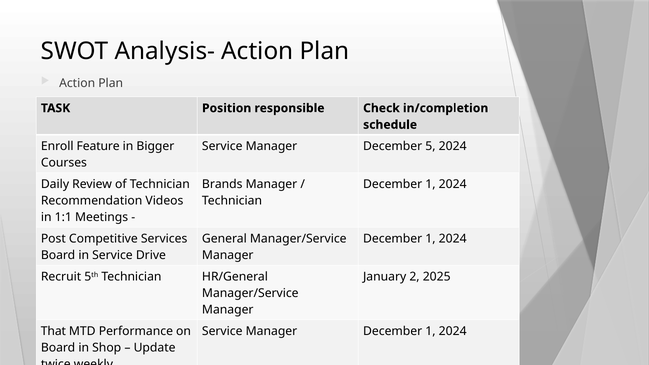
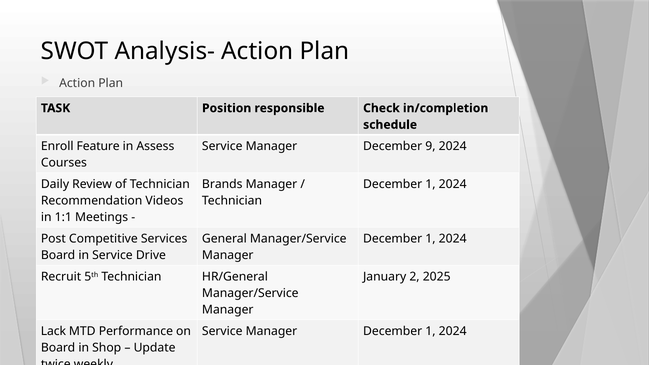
Bigger: Bigger -> Assess
5: 5 -> 9
That: That -> Lack
